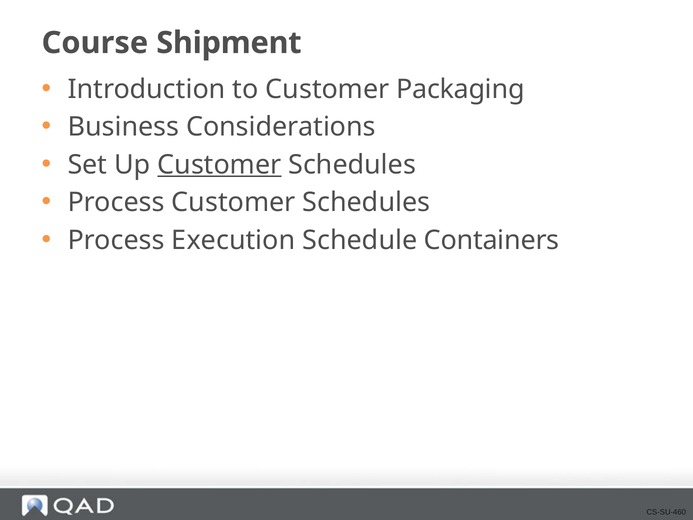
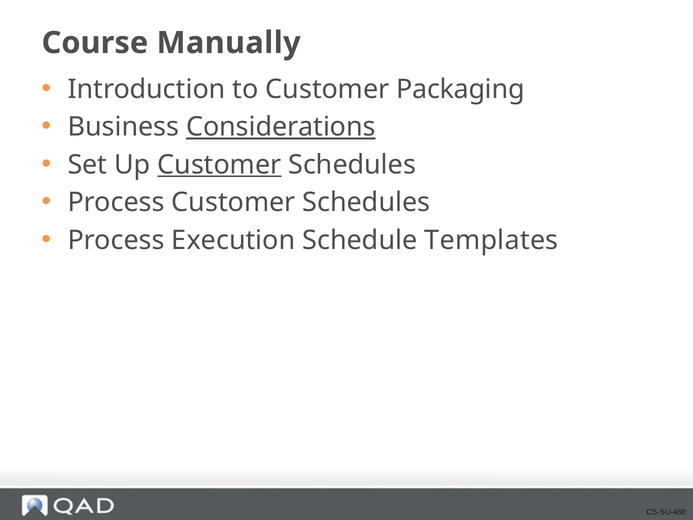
Shipment: Shipment -> Manually
Considerations underline: none -> present
Containers: Containers -> Templates
